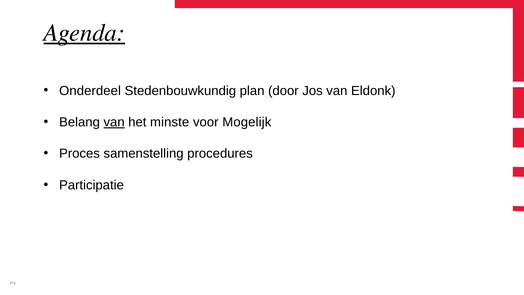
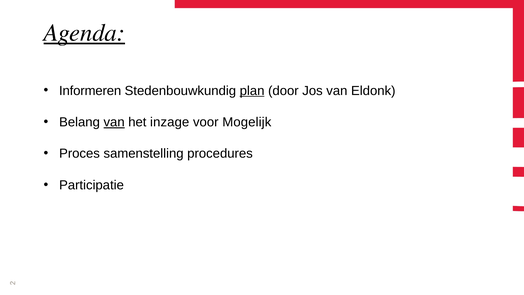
Onderdeel: Onderdeel -> Informeren
plan underline: none -> present
minste: minste -> inzage
